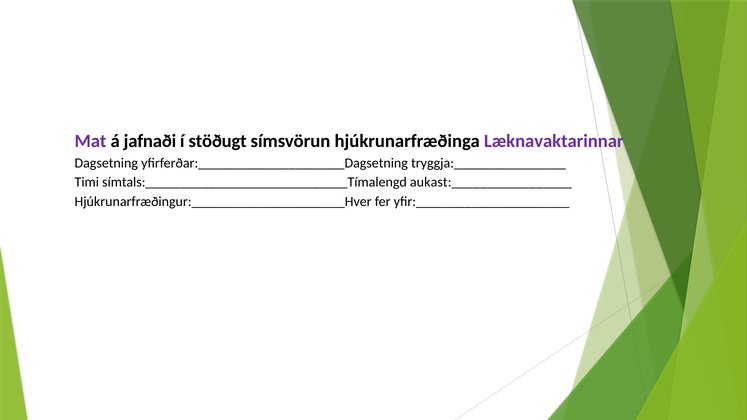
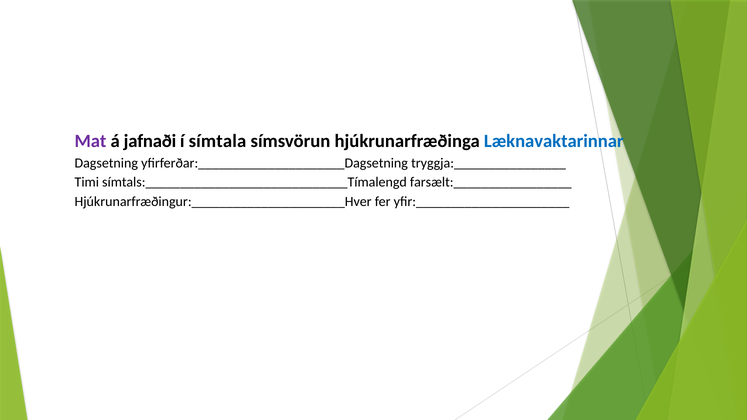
stöðugt: stöðugt -> símtala
Læknavaktarinnar colour: purple -> blue
aukast:_________________: aukast:_________________ -> farsælt:_________________
